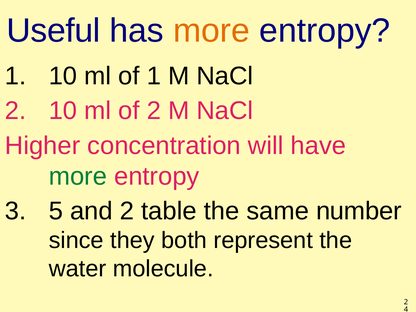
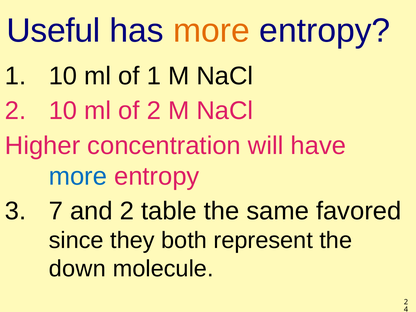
more at (78, 176) colour: green -> blue
5: 5 -> 7
number: number -> favored
water: water -> down
